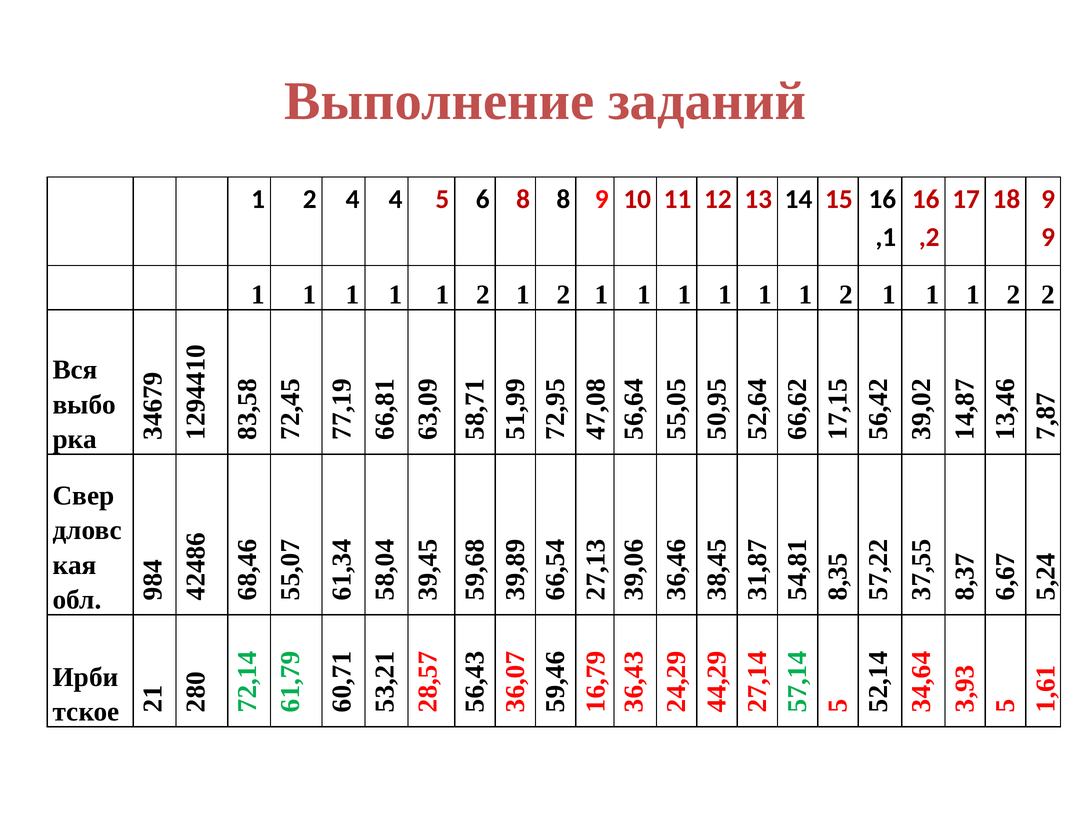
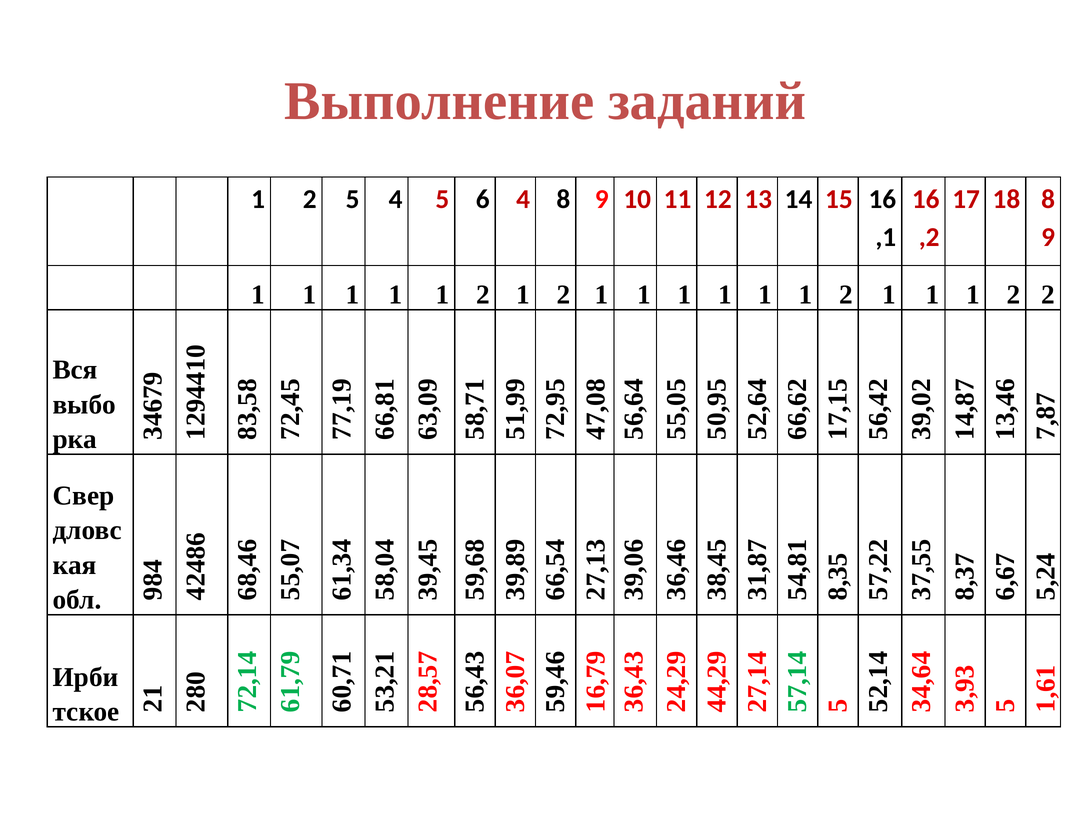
1 2 4: 4 -> 5
5 6 8: 8 -> 4
18 9: 9 -> 8
